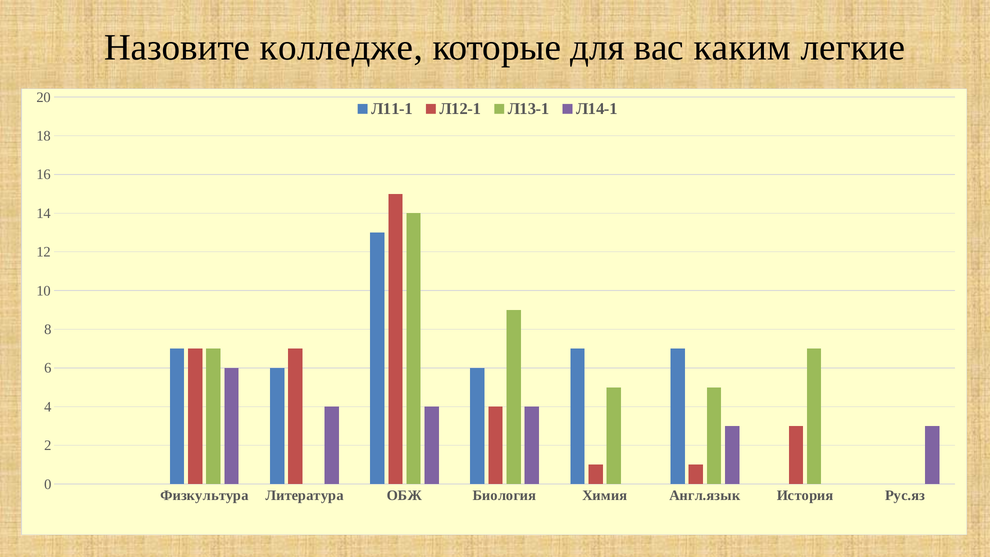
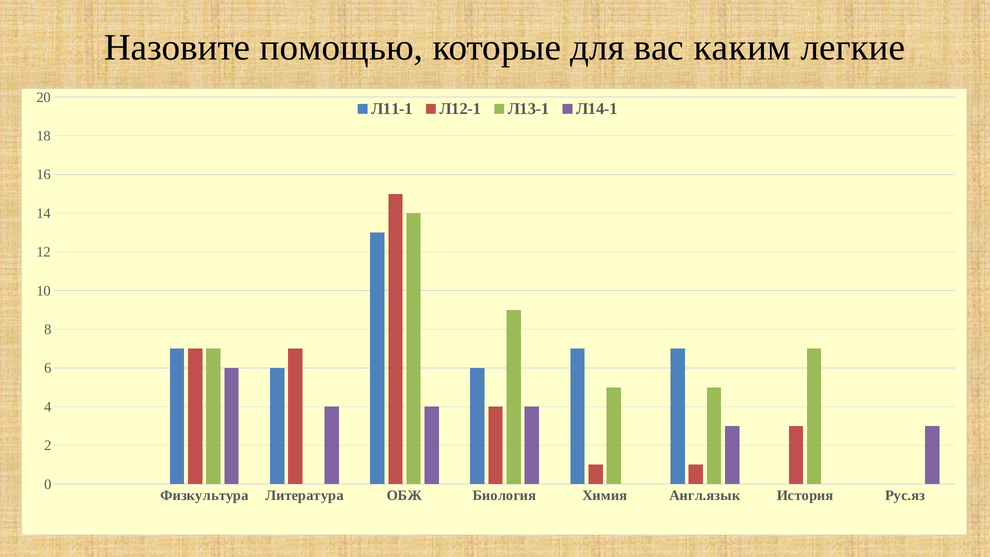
колледже: колледже -> помощью
